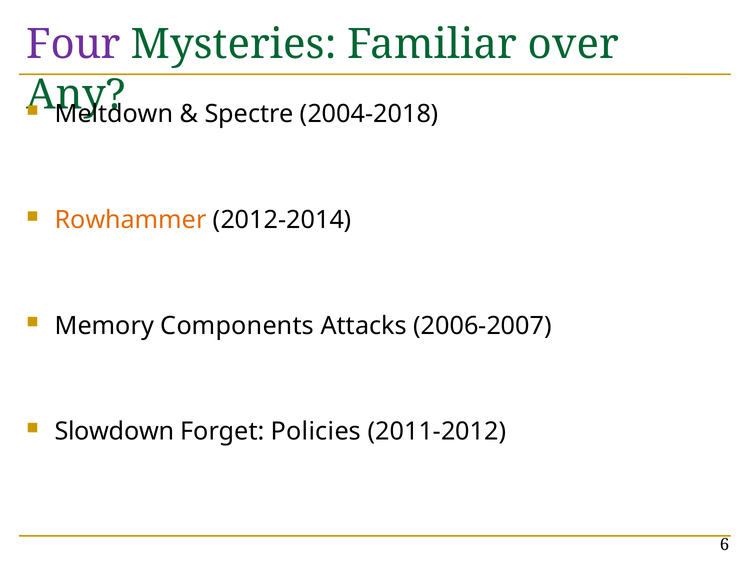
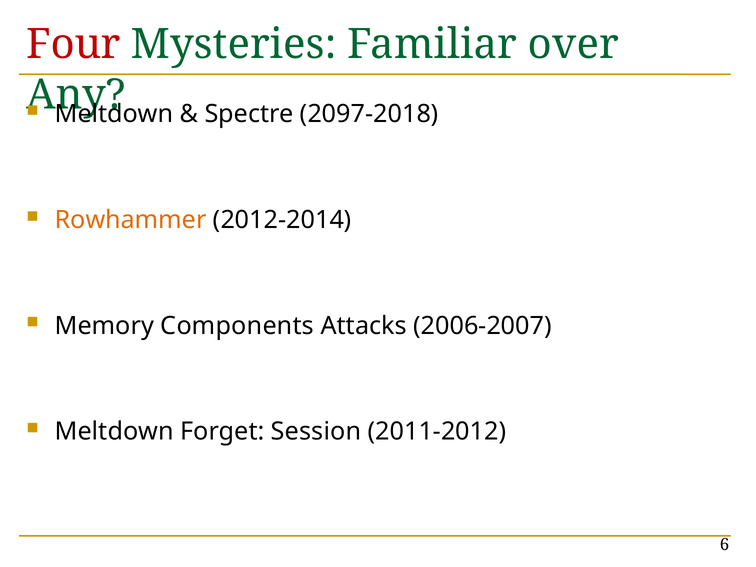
Four colour: purple -> red
2004-2018: 2004-2018 -> 2097-2018
Slowdown at (114, 432): Slowdown -> Meltdown
Policies: Policies -> Session
